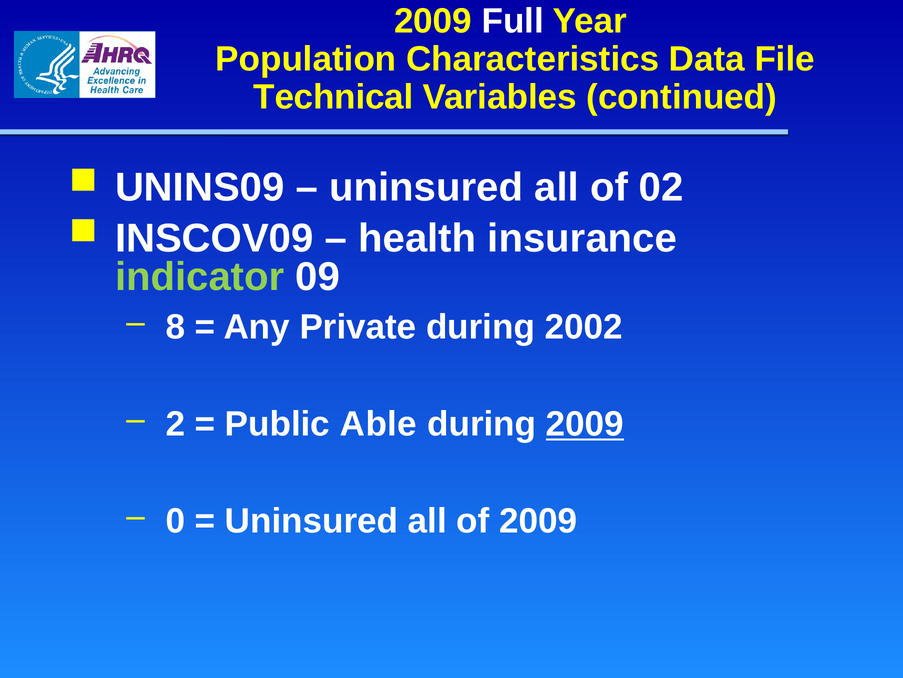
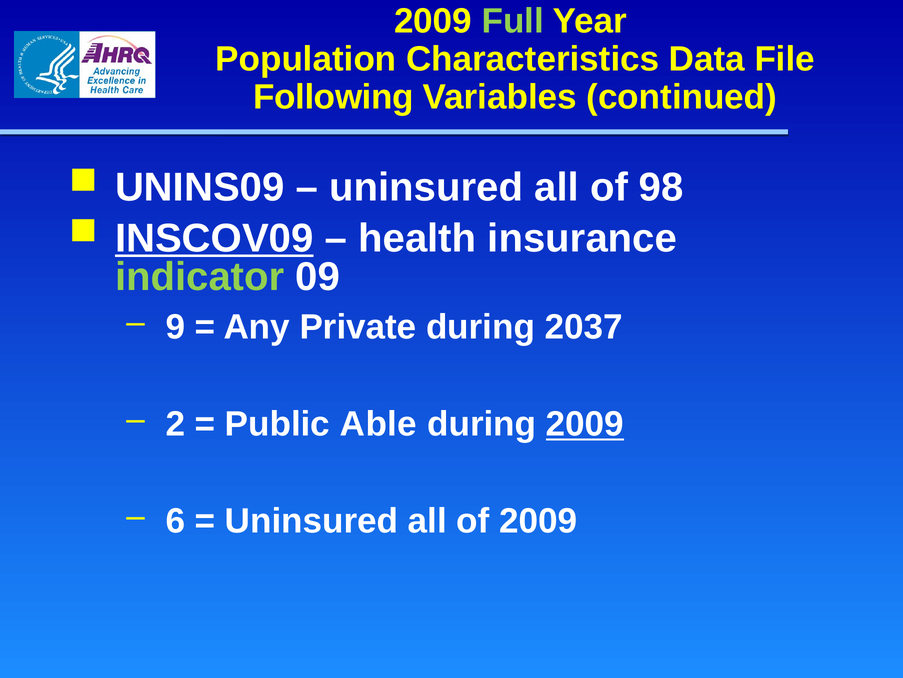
Full colour: white -> light green
Technical: Technical -> Following
02: 02 -> 98
INSCOV09 underline: none -> present
8: 8 -> 9
2002: 2002 -> 2037
0: 0 -> 6
